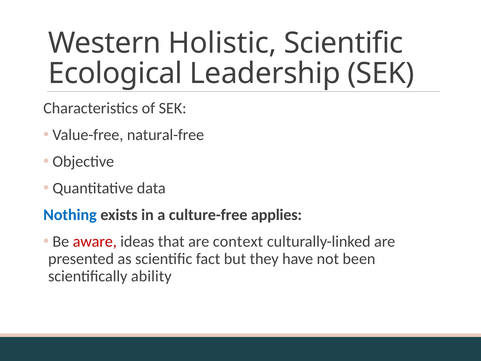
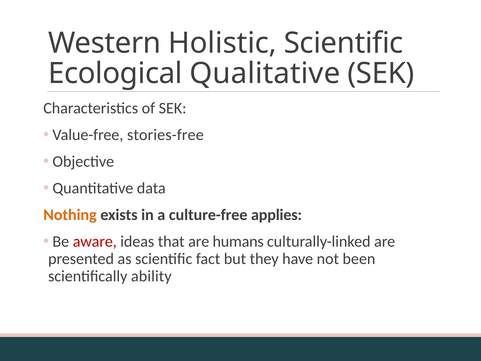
Leadership: Leadership -> Qualitative
natural-free: natural-free -> stories-free
Nothing colour: blue -> orange
context: context -> humans
